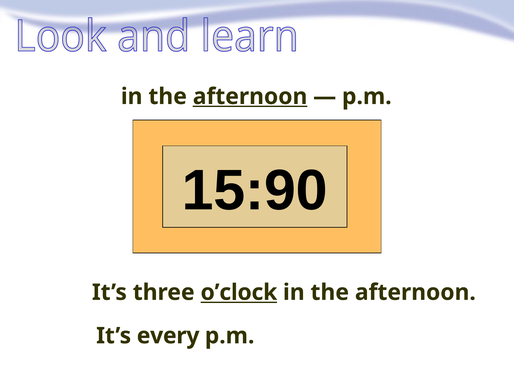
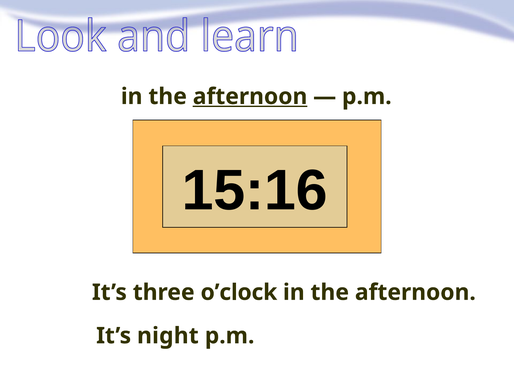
15:90: 15:90 -> 15:16
o’clock underline: present -> none
every: every -> night
